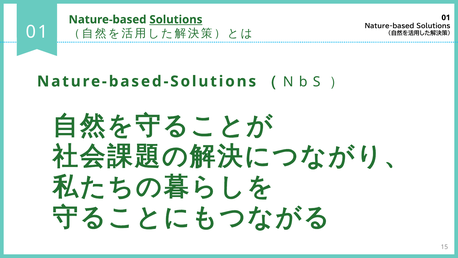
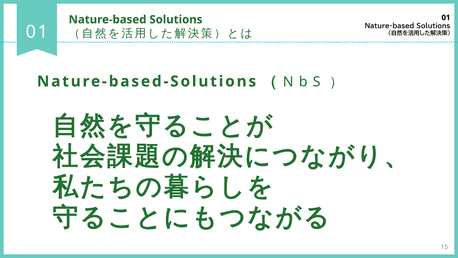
Solutions at (176, 20) underline: present -> none
